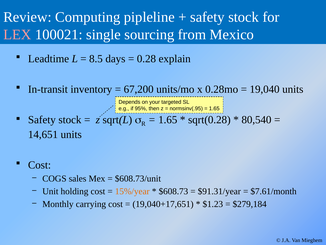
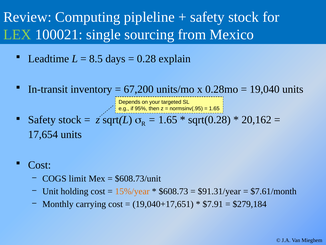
LEX colour: pink -> light green
80,540: 80,540 -> 20,162
14,651: 14,651 -> 17,654
sales: sales -> limit
$1.23: $1.23 -> $7.91
